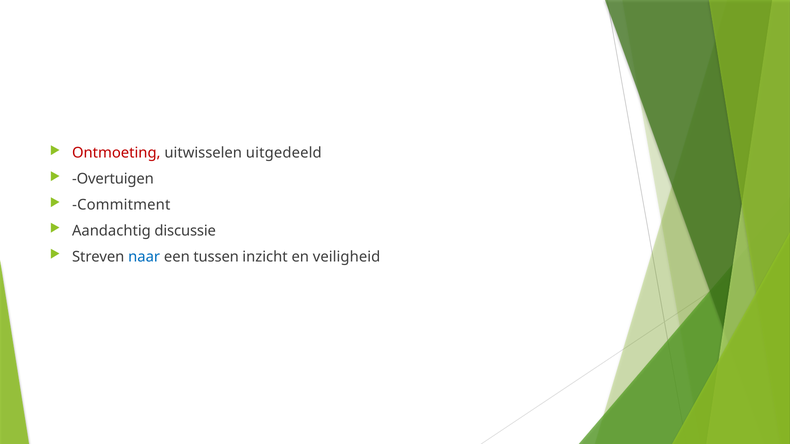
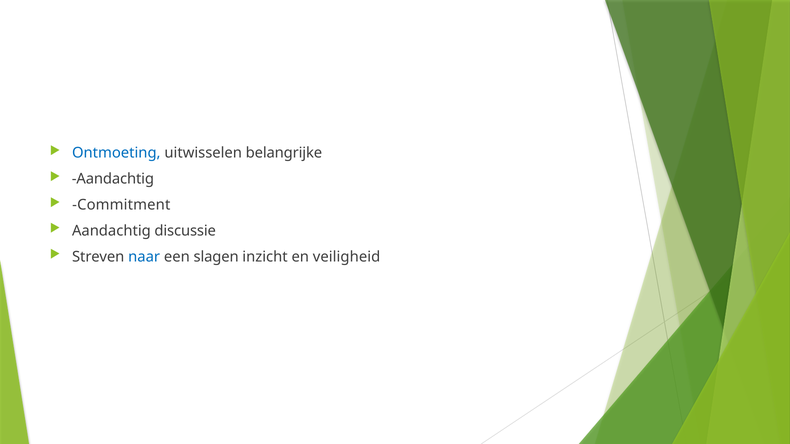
Ontmoeting colour: red -> blue
uitgedeeld: uitgedeeld -> belangrijke
Overtuigen at (113, 179): Overtuigen -> Aandachtig
tussen: tussen -> slagen
